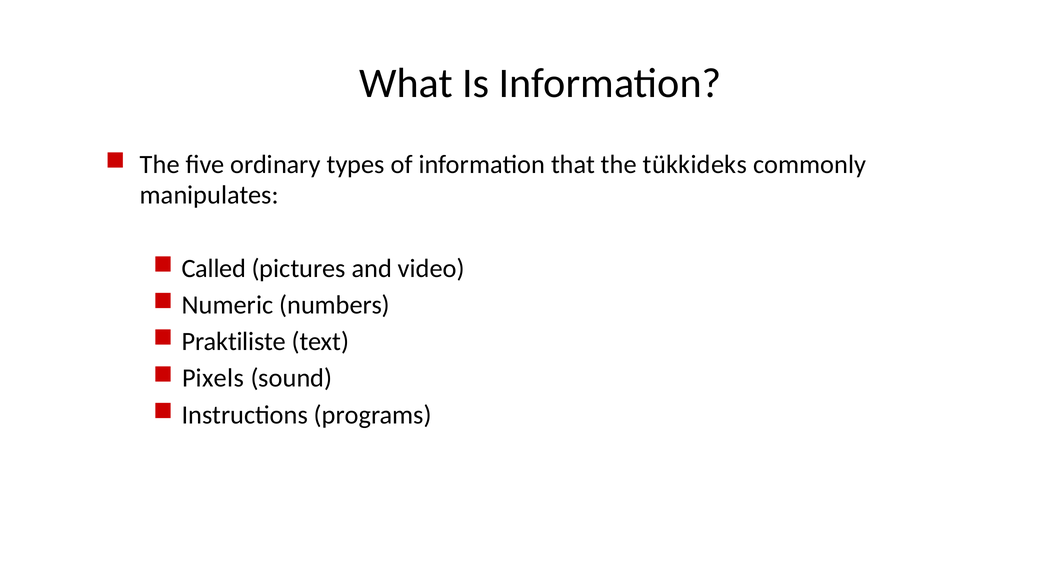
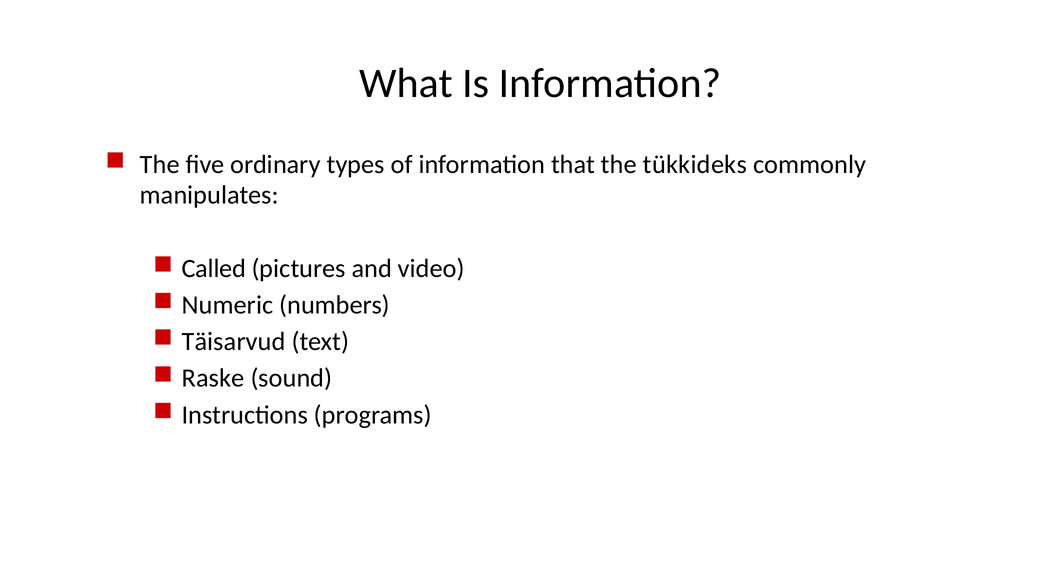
Praktiliste: Praktiliste -> Täisarvud
Pixels: Pixels -> Raske
